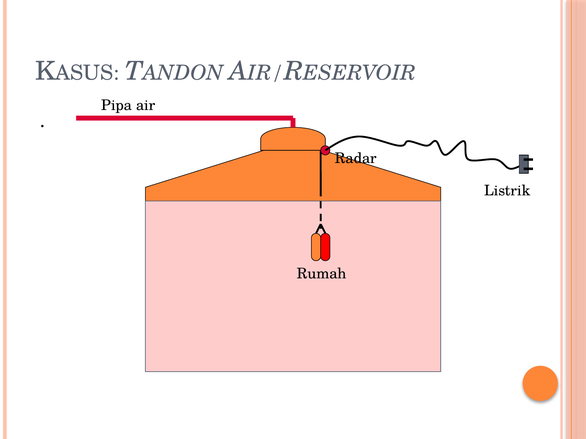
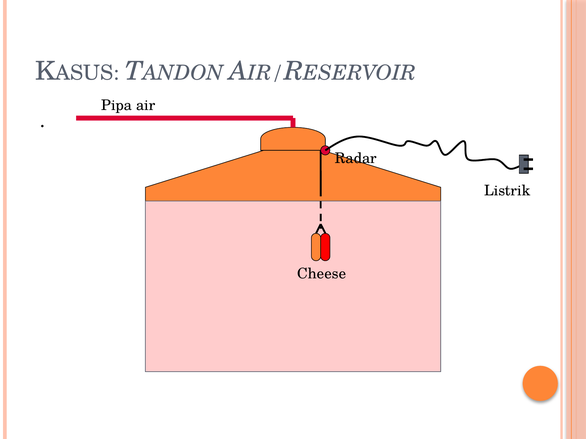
Rumah: Rumah -> Cheese
